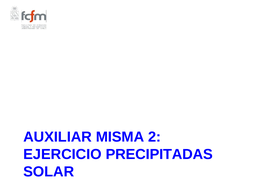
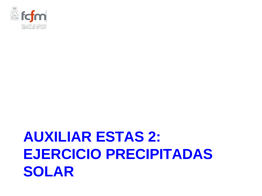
MISMA: MISMA -> ESTAS
